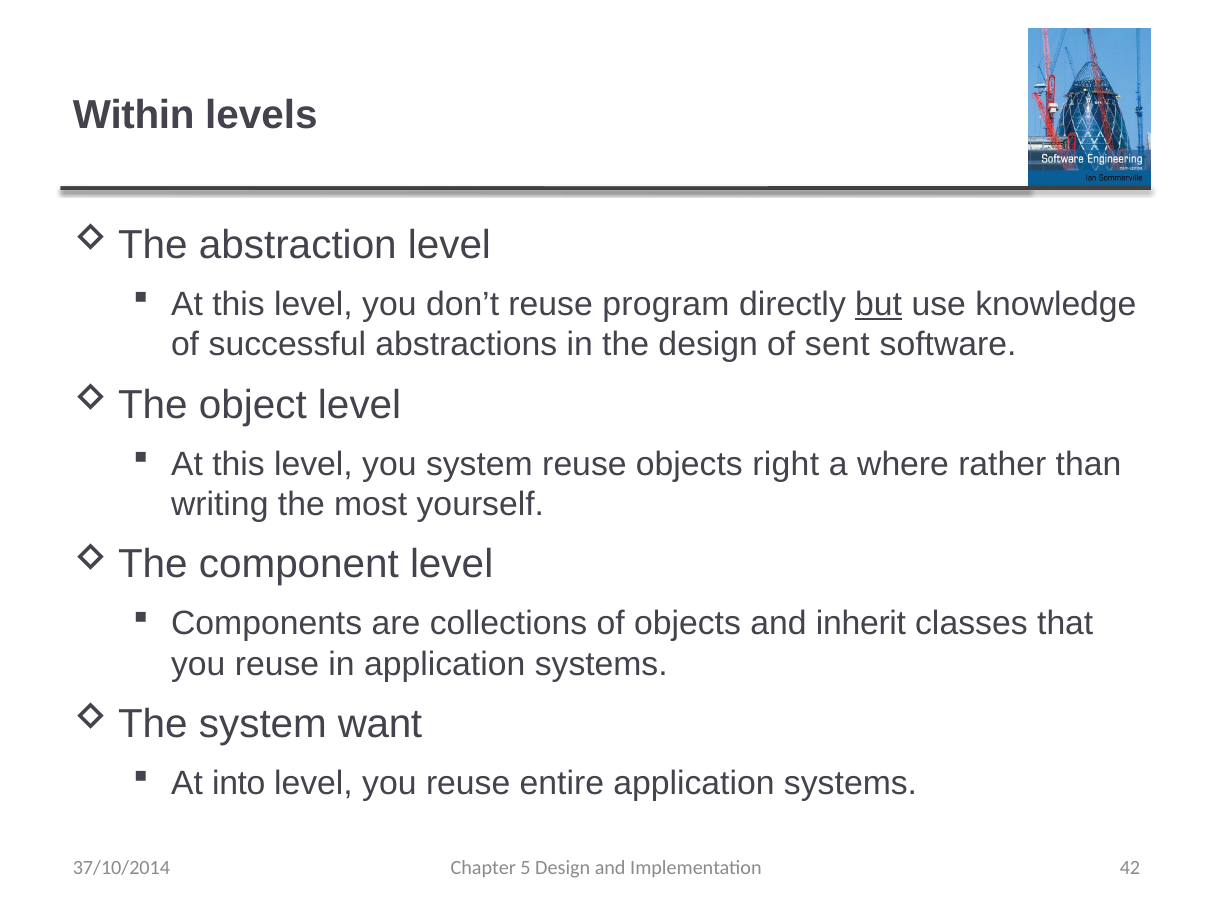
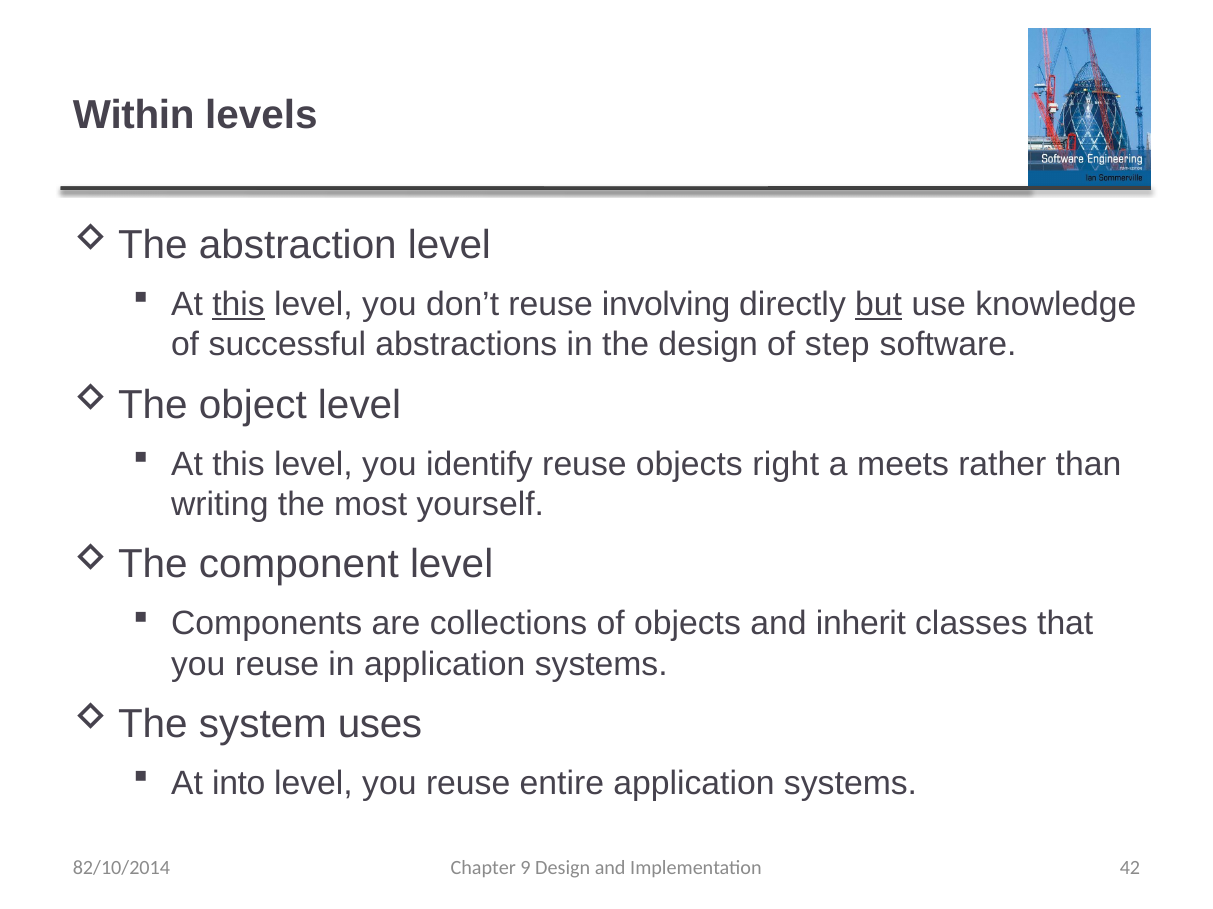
this at (239, 305) underline: none -> present
program: program -> involving
sent: sent -> step
you system: system -> identify
where: where -> meets
want: want -> uses
5: 5 -> 9
37/10/2014: 37/10/2014 -> 82/10/2014
